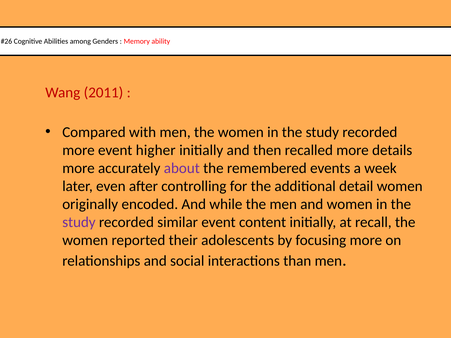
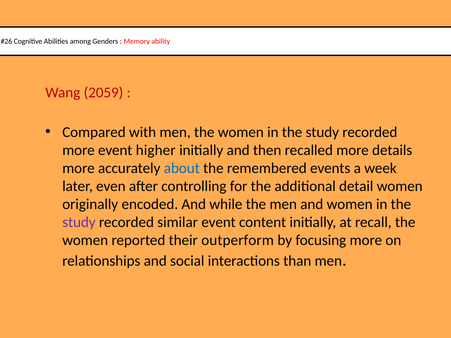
2011: 2011 -> 2059
about colour: purple -> blue
adolescents: adolescents -> outperform
